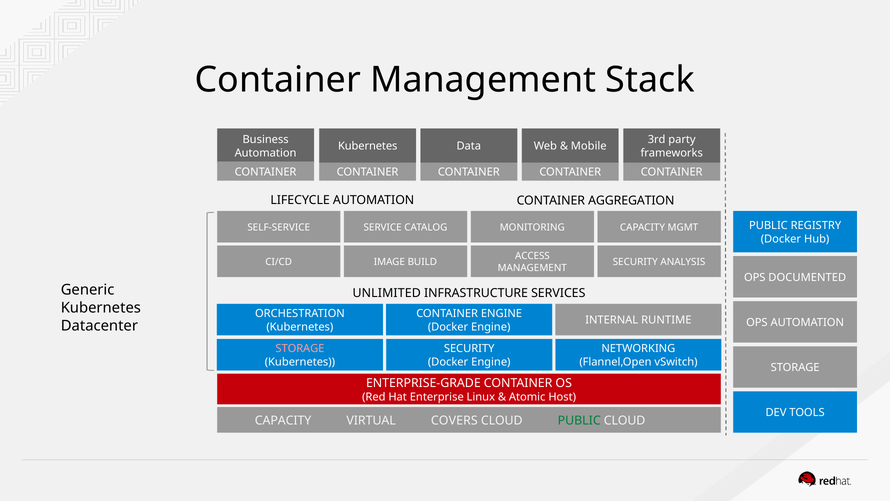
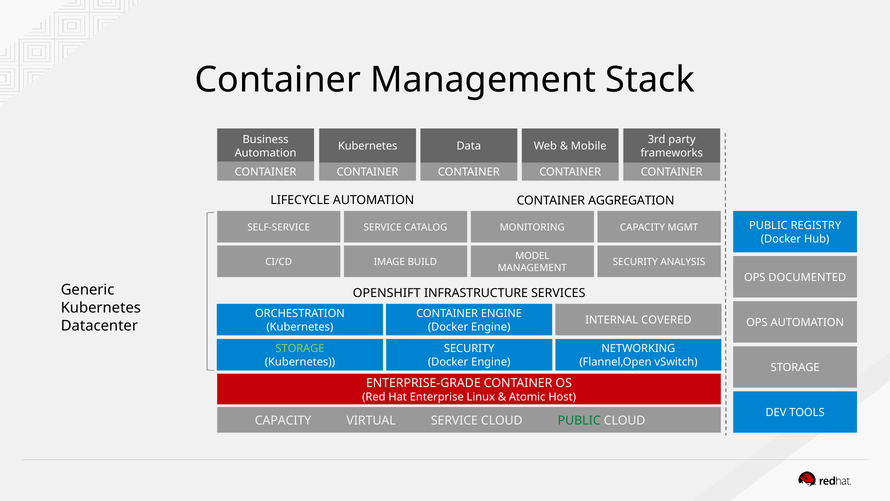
ACCESS: ACCESS -> MODEL
UNLIMITED: UNLIMITED -> OPENSHIFT
RUNTIME: RUNTIME -> COVERED
STORAGE at (300, 349) colour: pink -> light green
VIRTUAL COVERS: COVERS -> SERVICE
